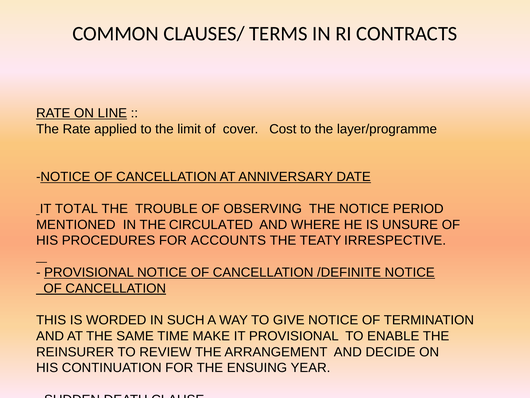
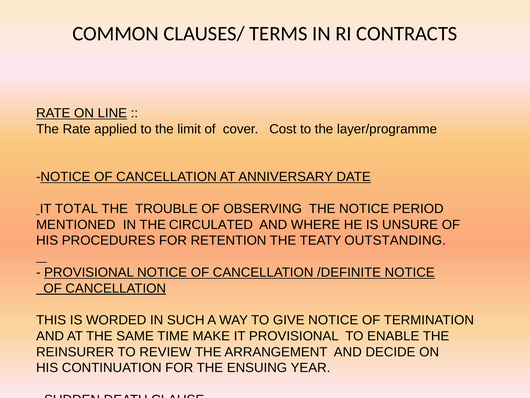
ACCOUNTS: ACCOUNTS -> RETENTION
IRRESPECTIVE: IRRESPECTIVE -> OUTSTANDING
